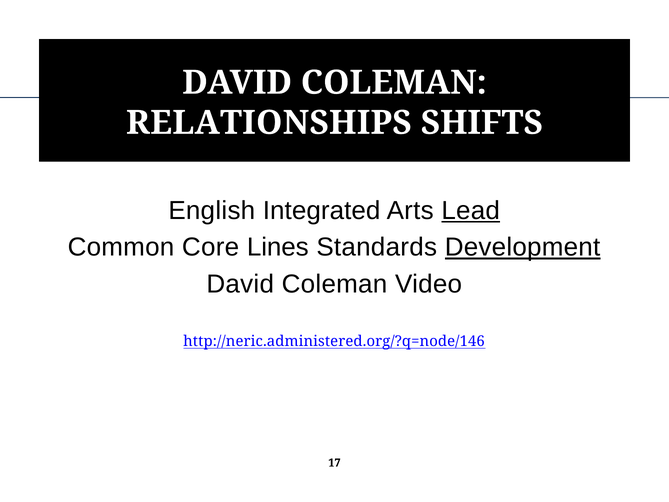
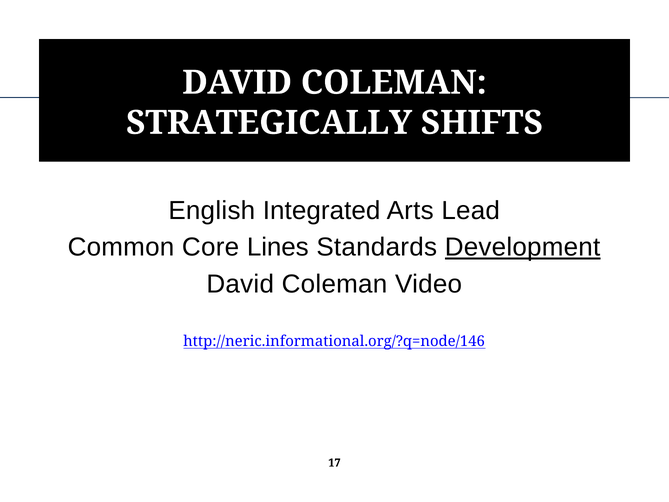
RELATIONSHIPS: RELATIONSHIPS -> STRATEGICALLY
Lead underline: present -> none
http://neric.administered.org/?q=node/146: http://neric.administered.org/?q=node/146 -> http://neric.informational.org/?q=node/146
